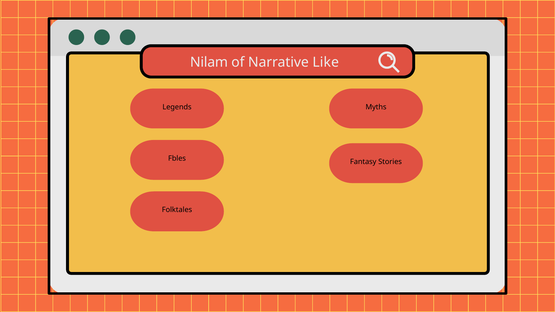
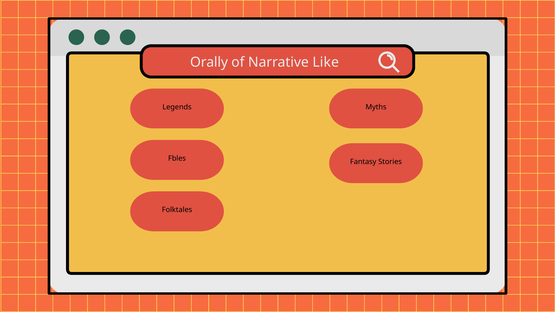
Nilam: Nilam -> Orally
